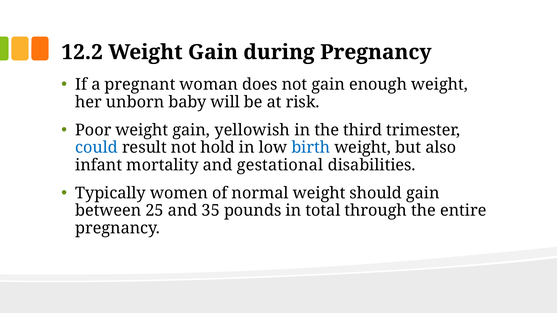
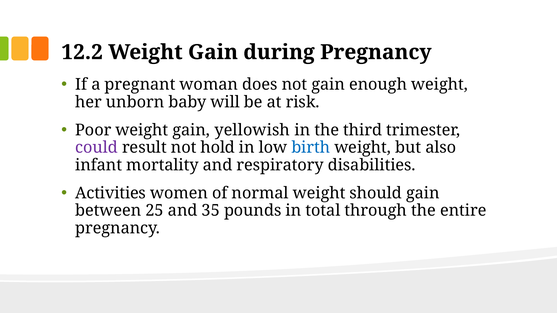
could colour: blue -> purple
gestational: gestational -> respiratory
Typically: Typically -> Activities
